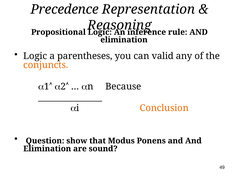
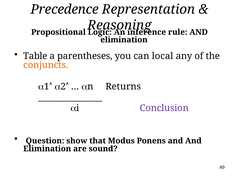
Logic at (35, 56): Logic -> Table
valid: valid -> local
Because: Because -> Returns
Conclusion colour: orange -> purple
